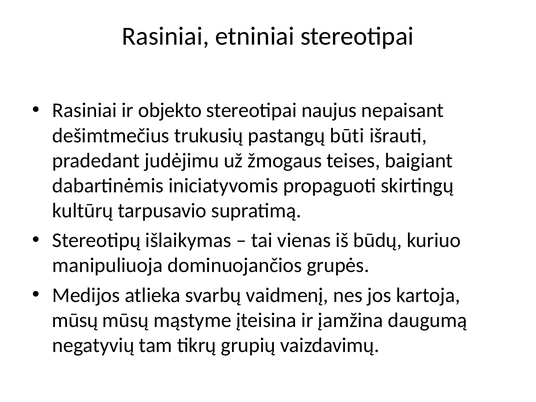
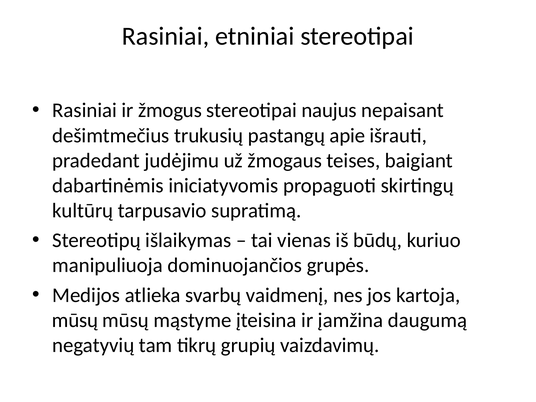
objekto: objekto -> žmogus
būti: būti -> apie
